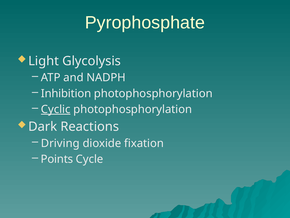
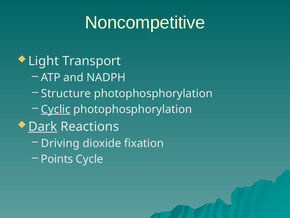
Pyrophosphate: Pyrophosphate -> Noncompetitive
Glycolysis: Glycolysis -> Transport
Inhibition: Inhibition -> Structure
Dark underline: none -> present
